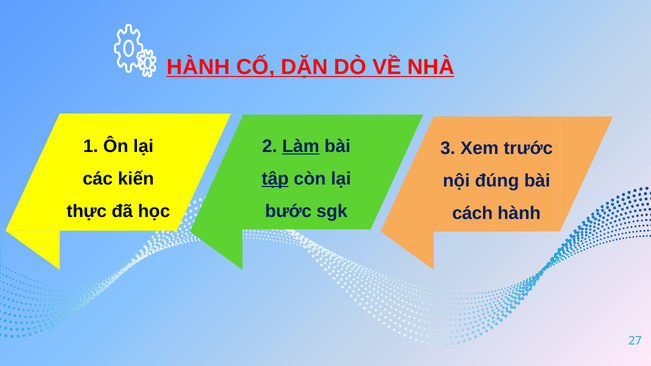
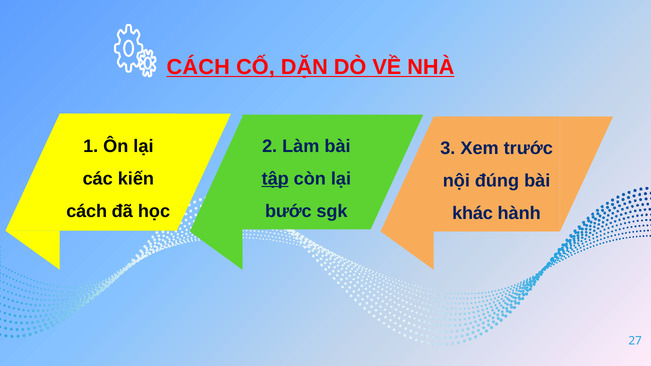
HÀNH at (198, 67): HÀNH -> CÁCH
Làm underline: present -> none
thực at (87, 211): thực -> cách
cách: cách -> khác
